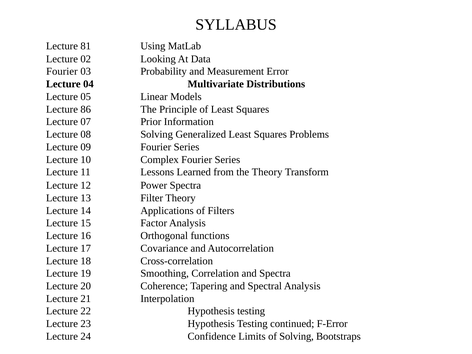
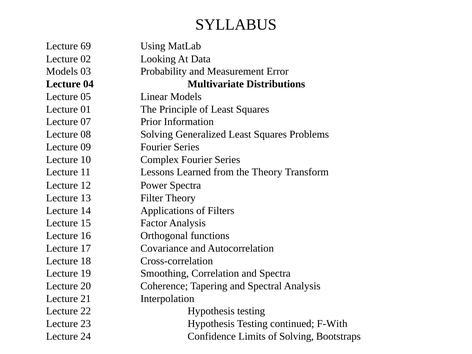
81: 81 -> 69
Fourier at (62, 72): Fourier -> Models
86: 86 -> 01
F-Error: F-Error -> F-With
